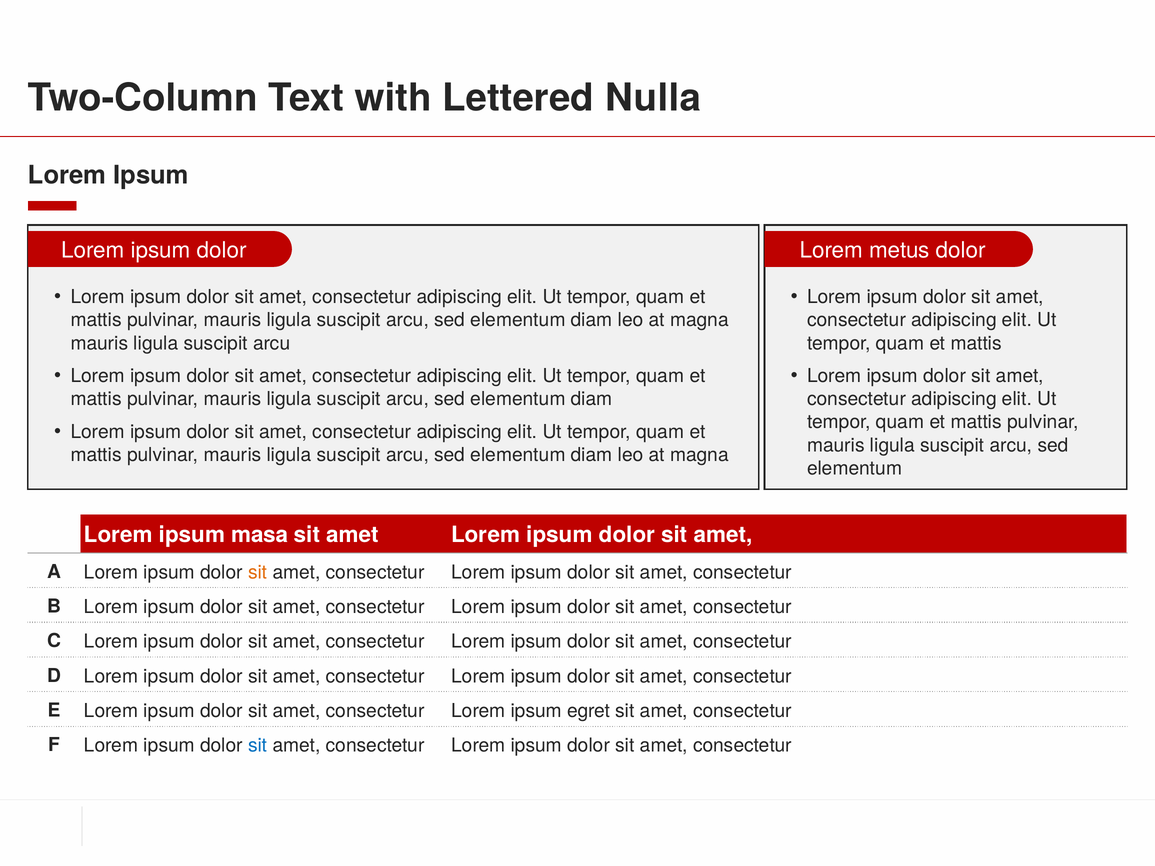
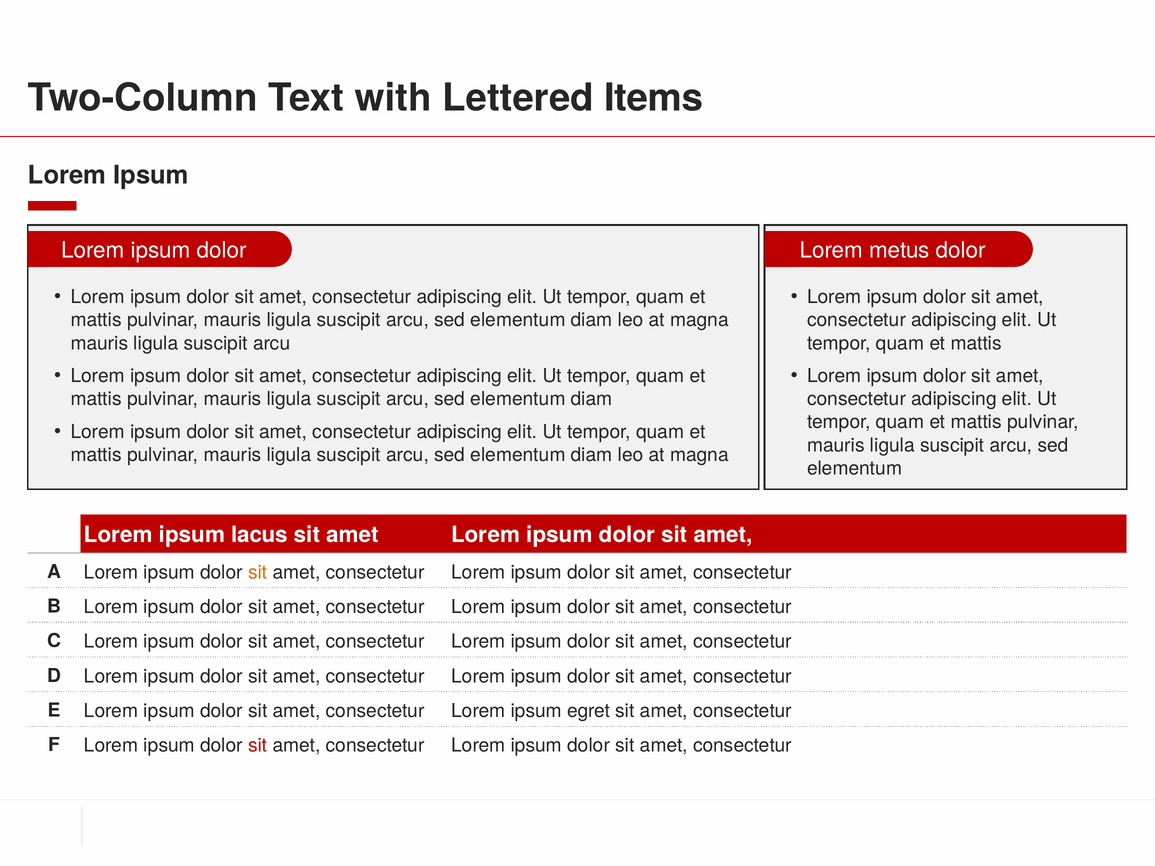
Nulla: Nulla -> Items
masa: masa -> lacus
sit at (258, 746) colour: blue -> red
